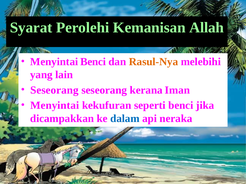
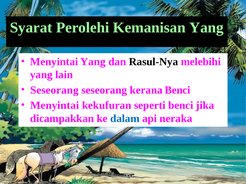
Kemanisan Allah: Allah -> Yang
Menyintai Benci: Benci -> Yang
Rasul-Nya colour: orange -> black
kerana Iman: Iman -> Benci
